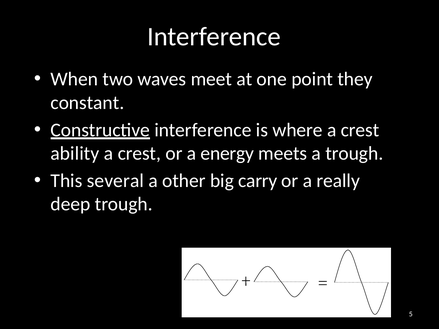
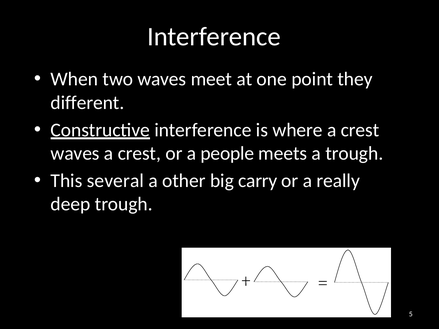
constant: constant -> different
ability at (75, 153): ability -> waves
energy: energy -> people
